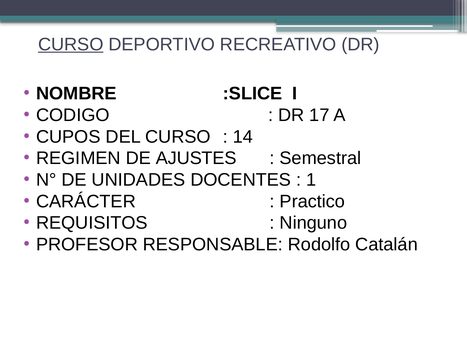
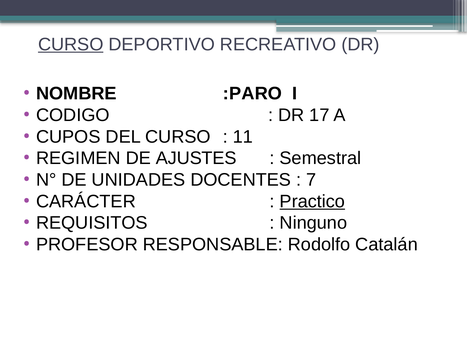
:SLICE: :SLICE -> :PARO
14: 14 -> 11
1: 1 -> 7
Practico underline: none -> present
